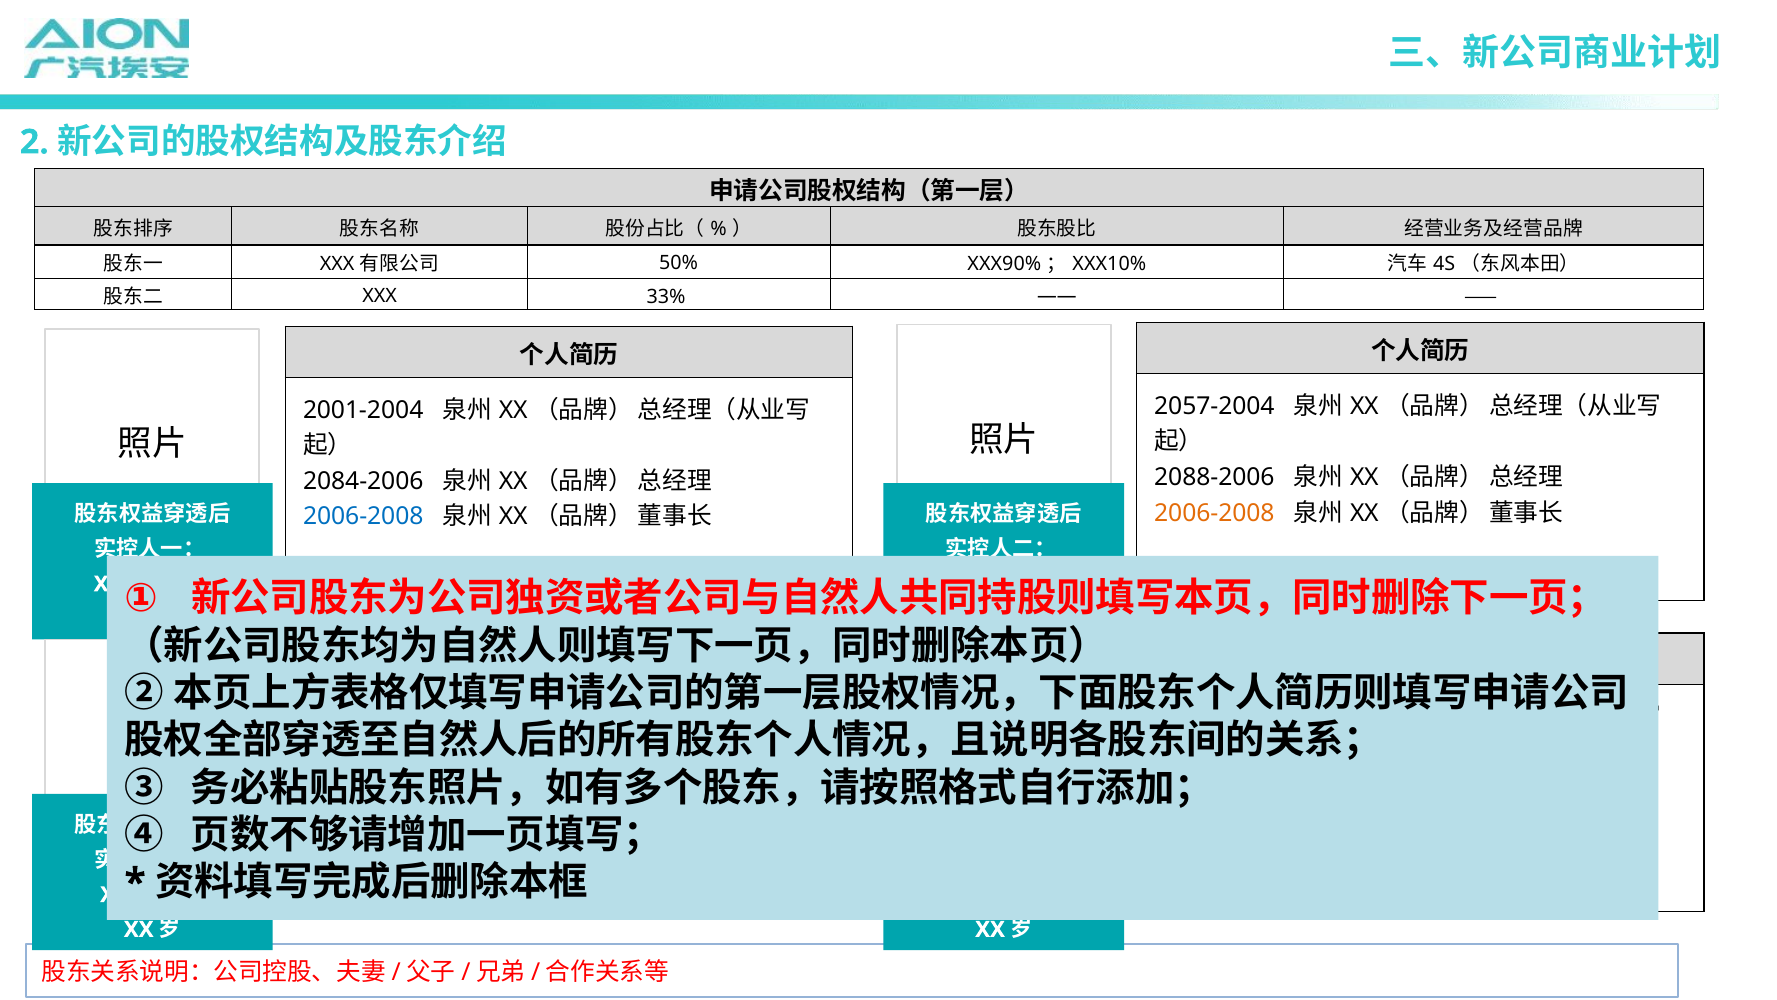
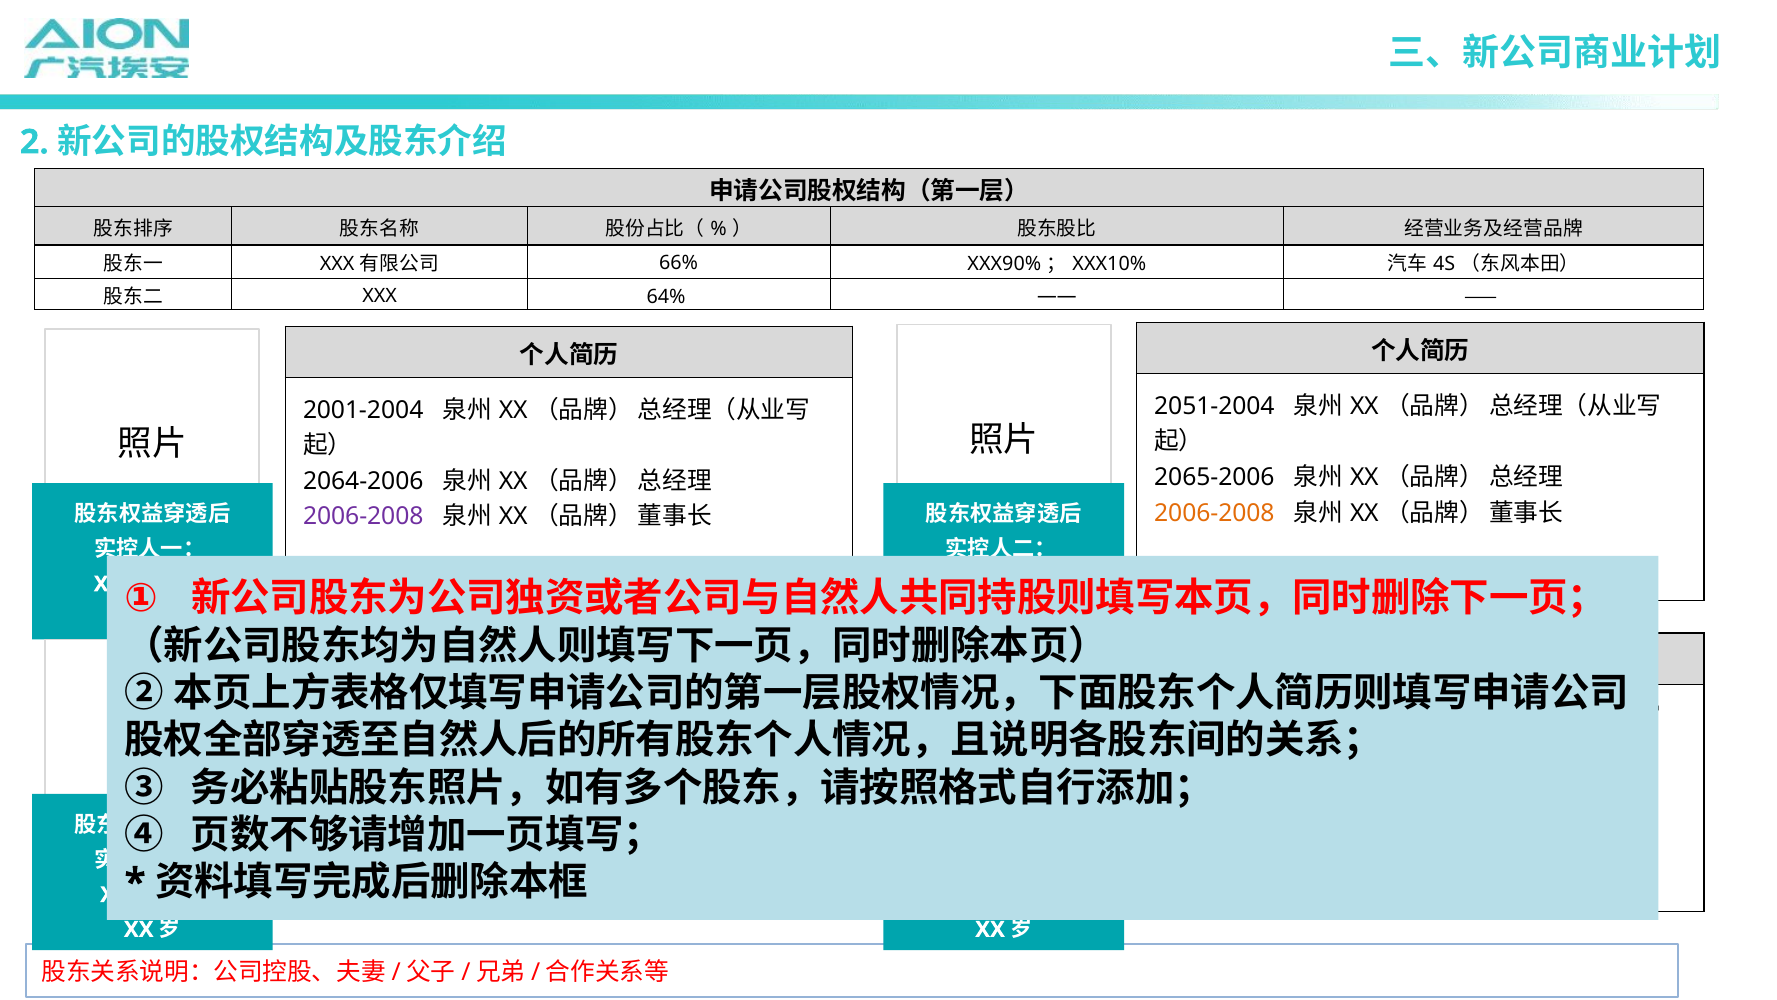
50%: 50% -> 66%
33%: 33% -> 64%
2057-2004: 2057-2004 -> 2051-2004
2088-2006: 2088-2006 -> 2065-2006
2084-2006: 2084-2006 -> 2064-2006
2006-2008 at (363, 517) colour: blue -> purple
